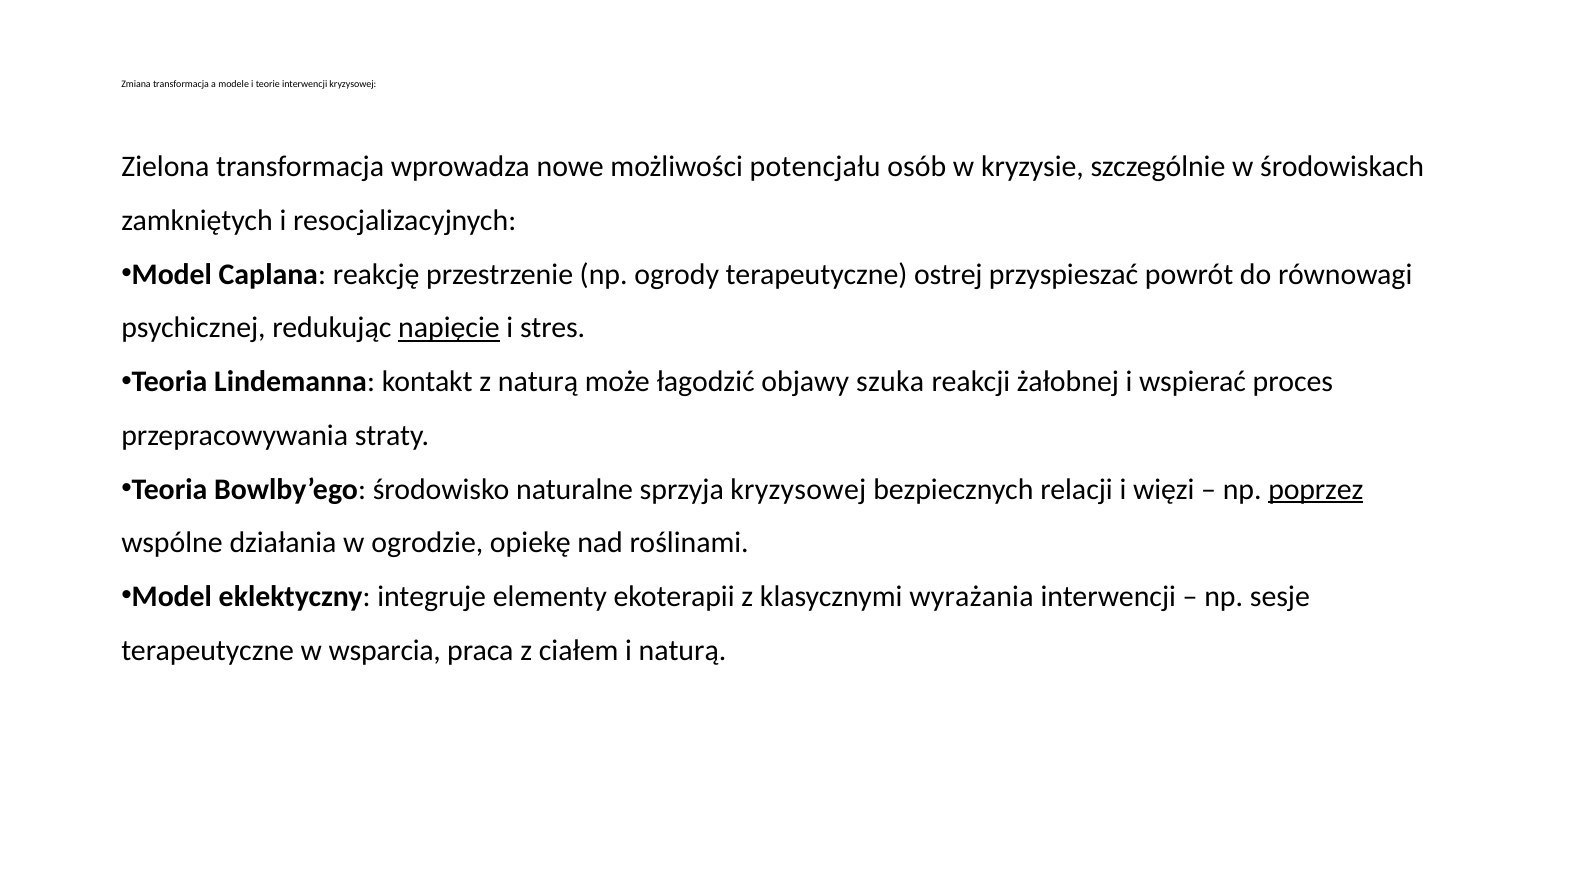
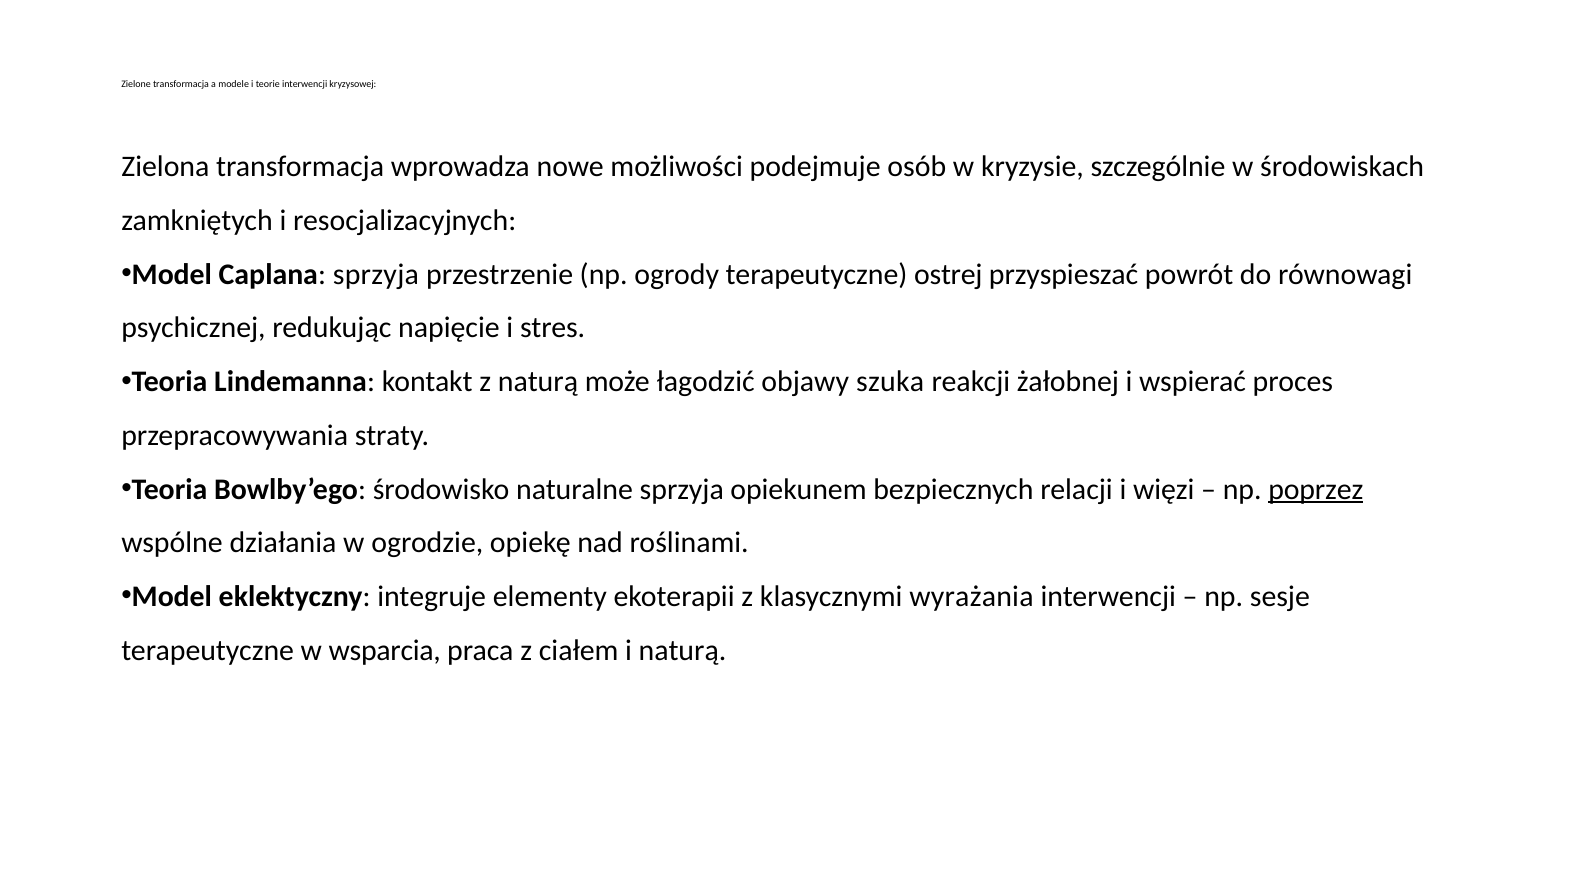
Zmiana: Zmiana -> Zielone
potencjału: potencjału -> podejmuje
Caplana reakcję: reakcję -> sprzyja
napięcie underline: present -> none
sprzyja kryzysowej: kryzysowej -> opiekunem
